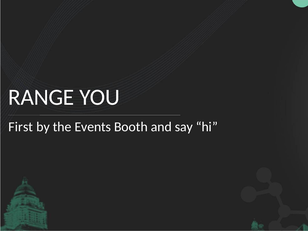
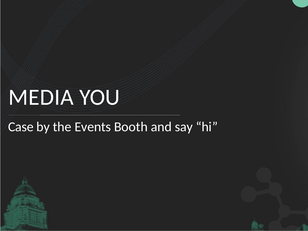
RANGE: RANGE -> MEDIA
First: First -> Case
